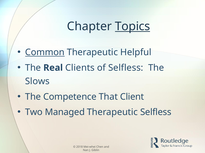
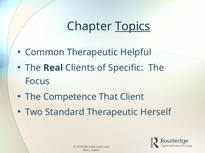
Common underline: present -> none
of Selfless: Selfless -> Specific
Slows: Slows -> Focus
Managed: Managed -> Standard
Therapeutic Selfless: Selfless -> Herself
